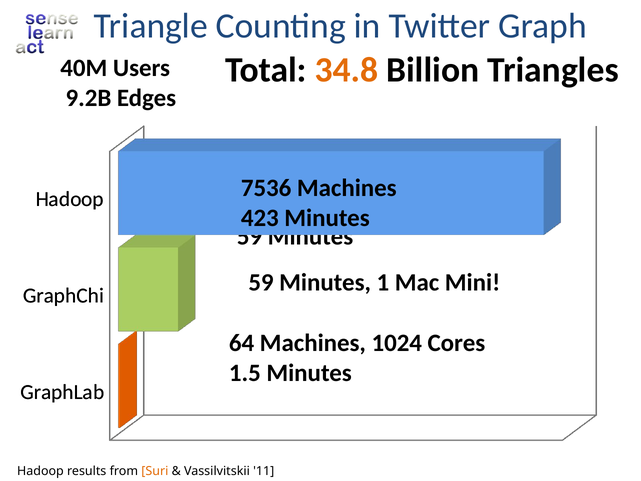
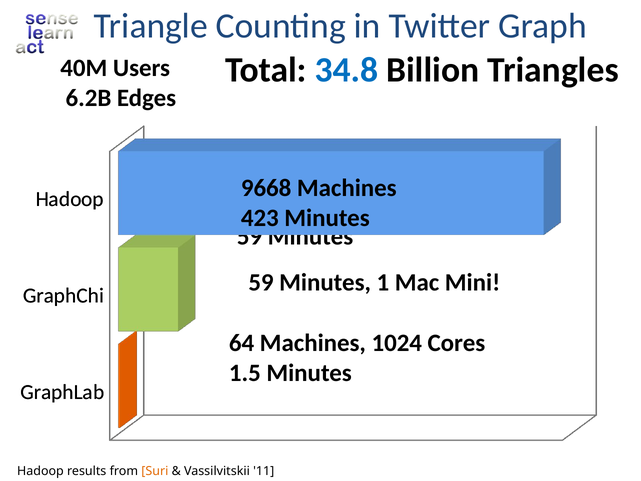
34.8 colour: orange -> blue
9.2B: 9.2B -> 6.2B
7536: 7536 -> 9668
